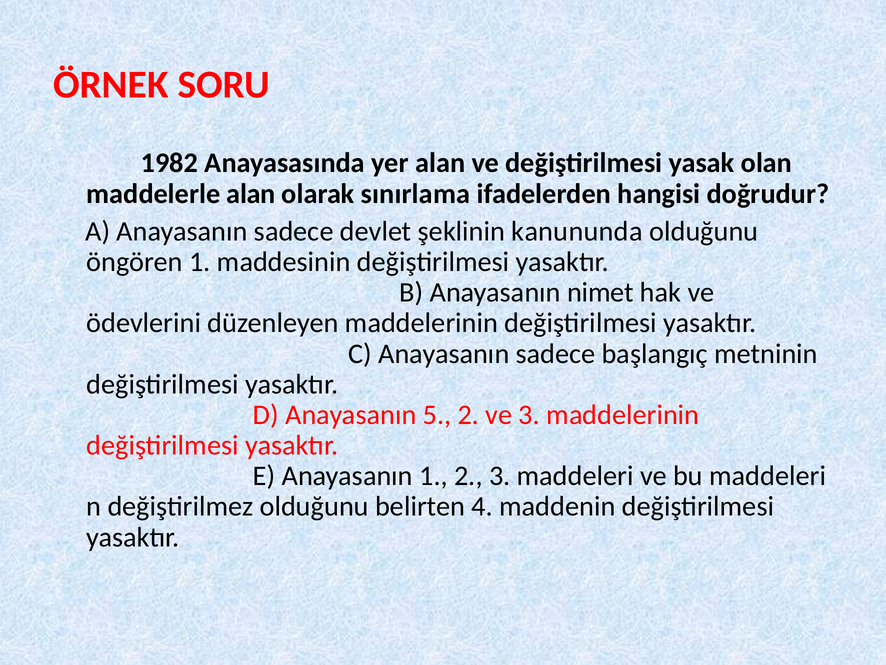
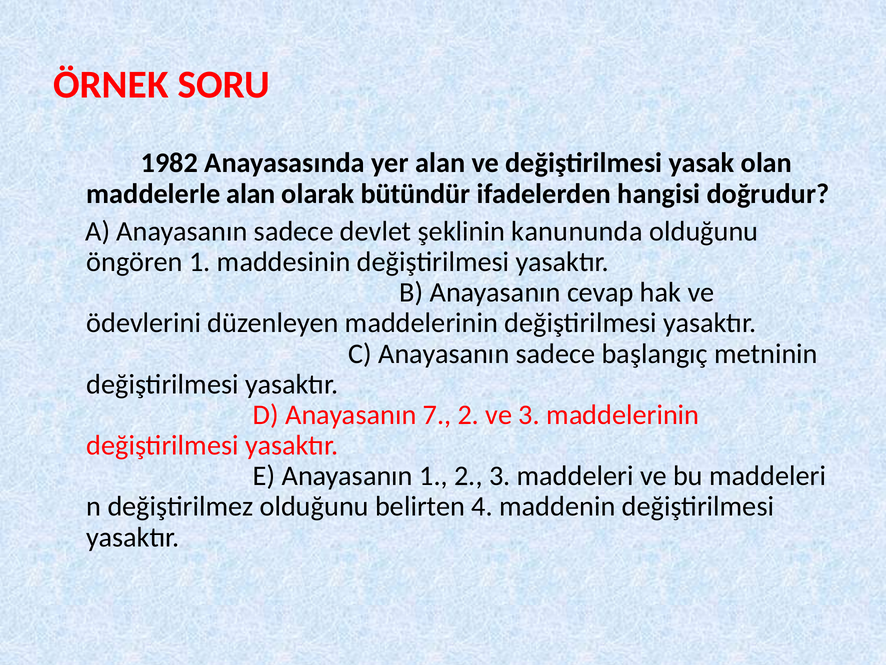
sınırlama: sınırlama -> bütündür
nimet: nimet -> cevap
5: 5 -> 7
